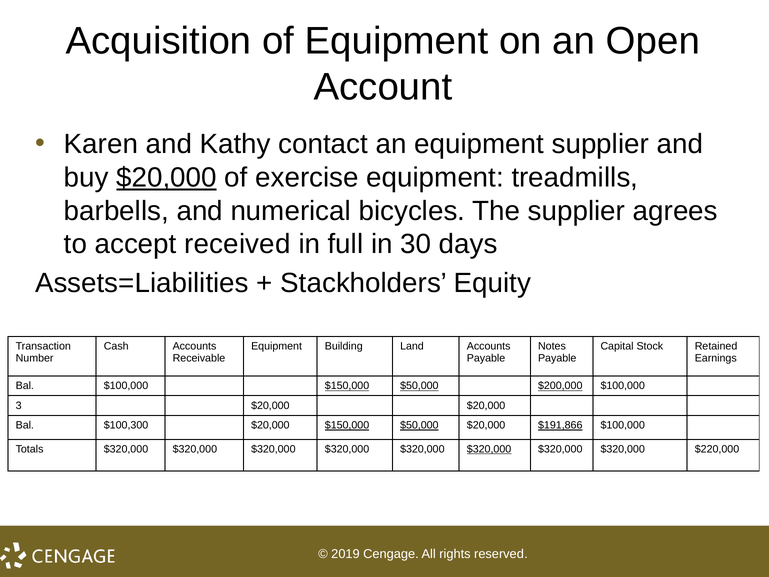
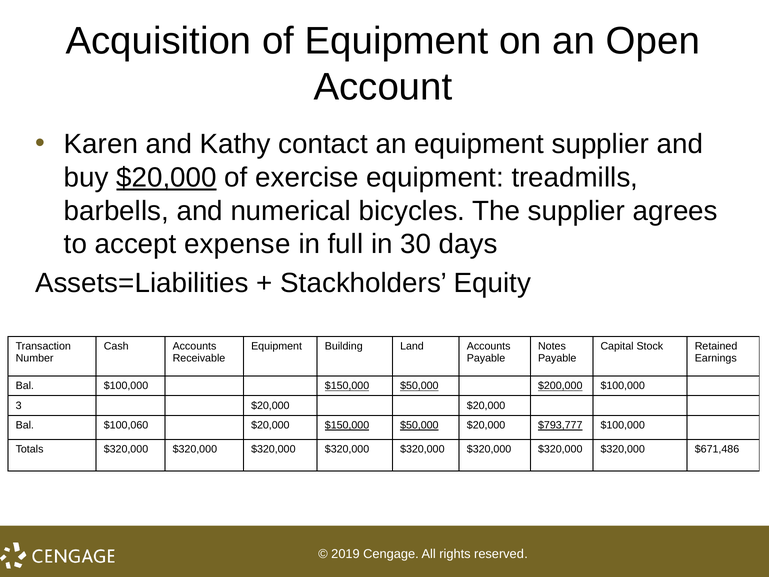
received: received -> expense
$100,300: $100,300 -> $100,060
$191,866: $191,866 -> $793,777
$320,000 at (489, 449) underline: present -> none
$220,000: $220,000 -> $671,486
